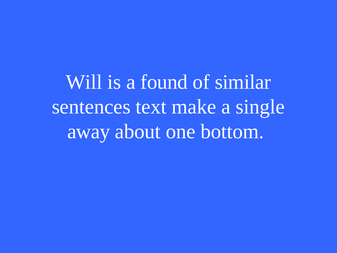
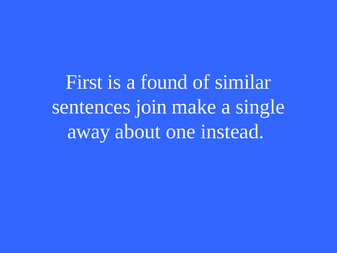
Will: Will -> First
text: text -> join
bottom: bottom -> instead
